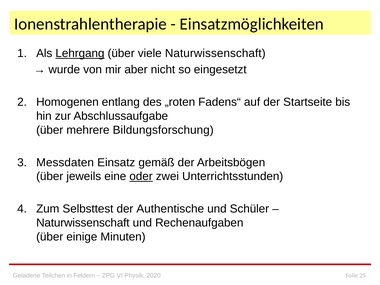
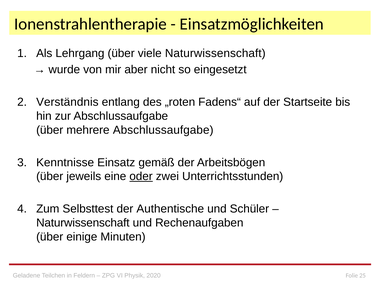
Lehrgang underline: present -> none
Homogenen: Homogenen -> Verständnis
mehrere Bildungsforschung: Bildungsforschung -> Abschlussaufgabe
Messdaten: Messdaten -> Kenntnisse
